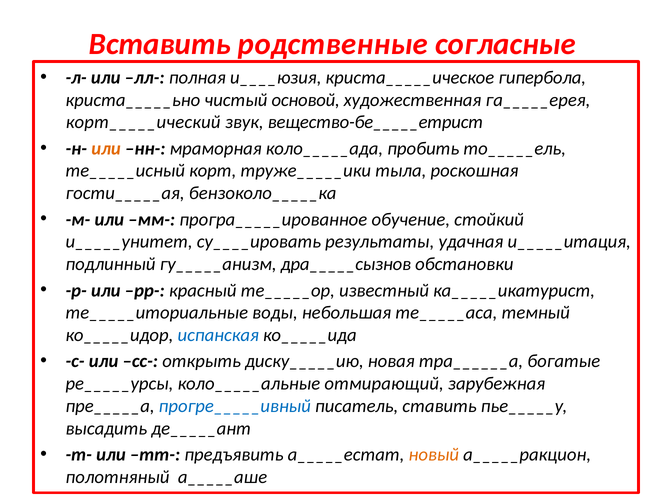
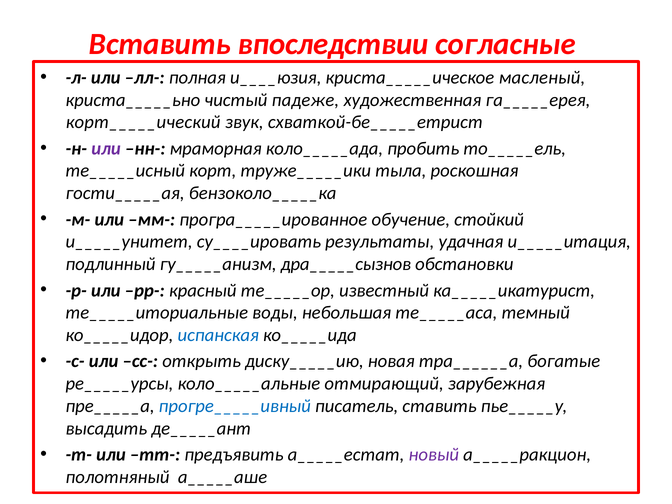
родственные: родственные -> впоследствии
гипербола: гипербола -> масленый
основой: основой -> падеже
вещество-бе_____етрист: вещество-бе_____етрист -> схваткой-бе_____етрист
или at (106, 148) colour: orange -> purple
новый colour: orange -> purple
